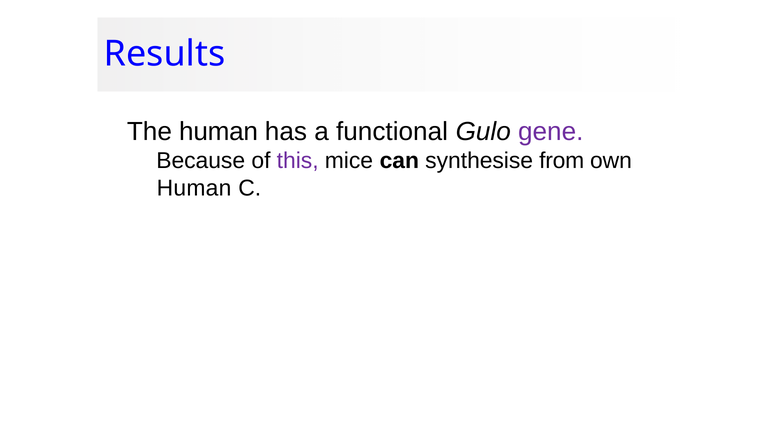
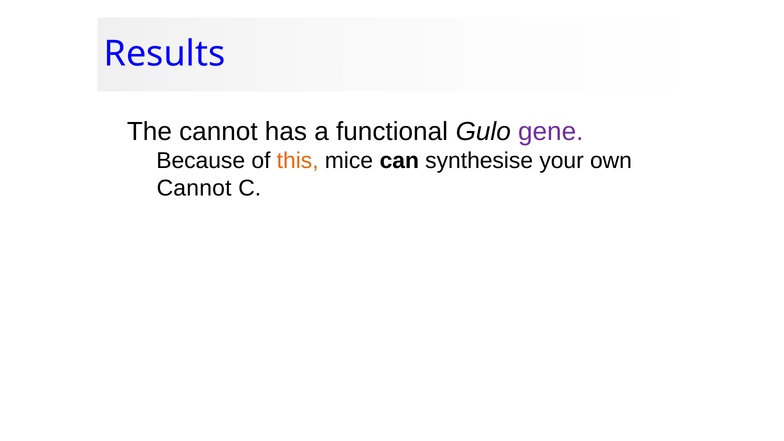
The human: human -> cannot
this colour: purple -> orange
from: from -> your
Human at (194, 188): Human -> Cannot
